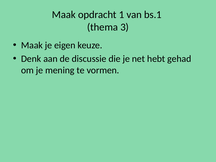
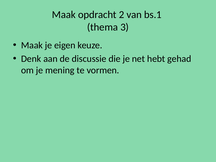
1: 1 -> 2
